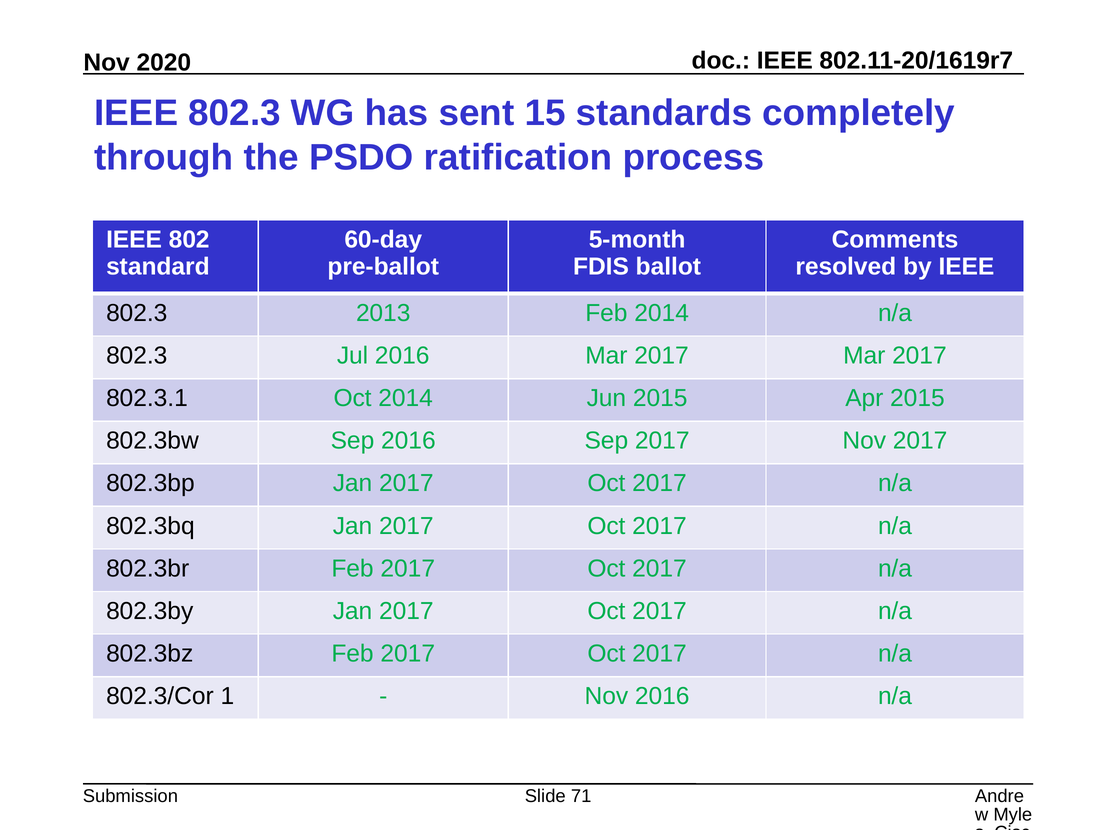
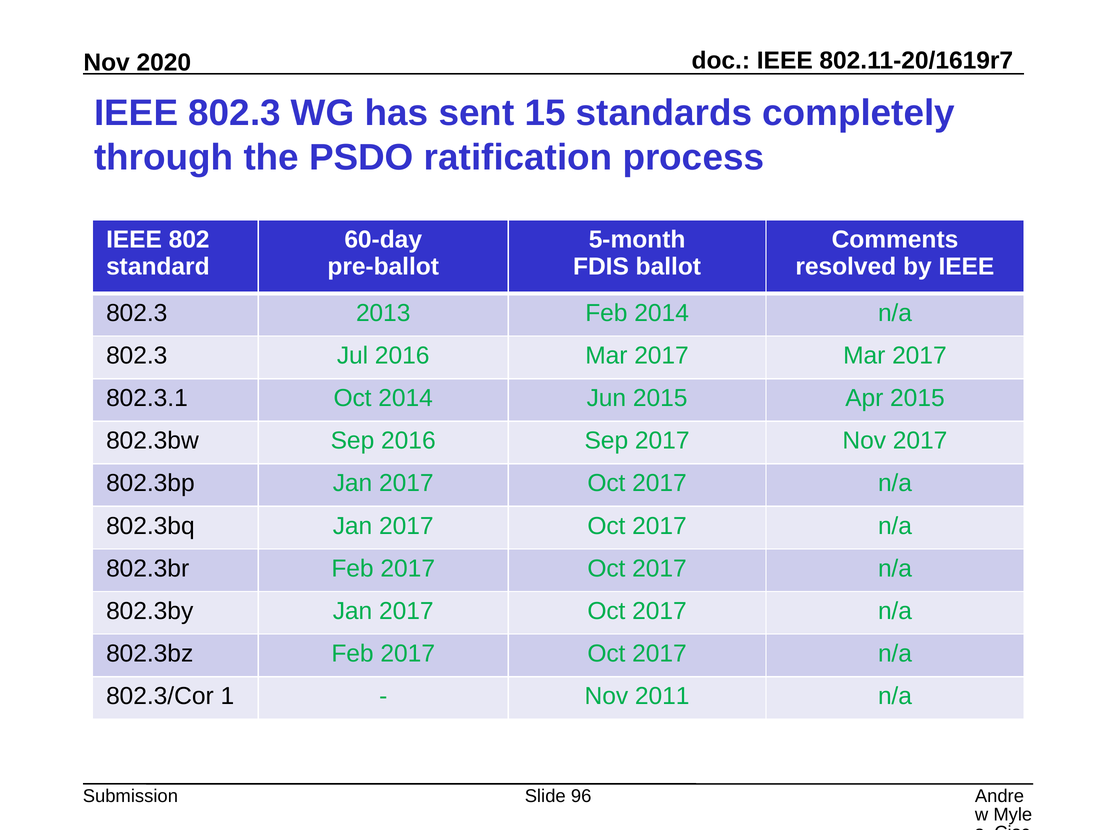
Nov 2016: 2016 -> 2011
71: 71 -> 96
